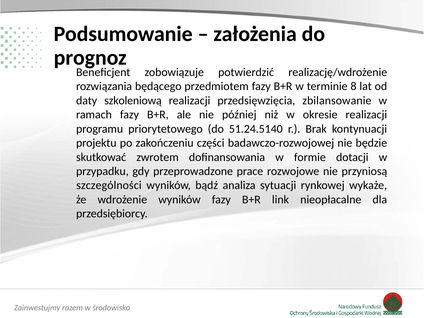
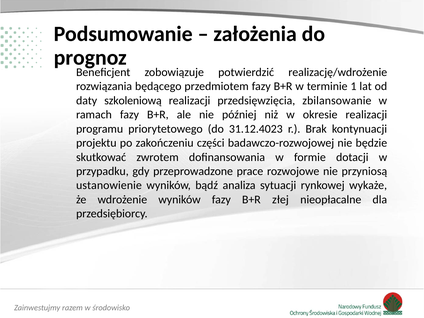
8: 8 -> 1
51.24.5140: 51.24.5140 -> 31.12.4023
szczególności: szczególności -> ustanowienie
link: link -> złej
